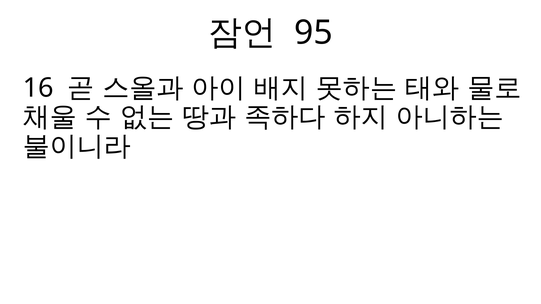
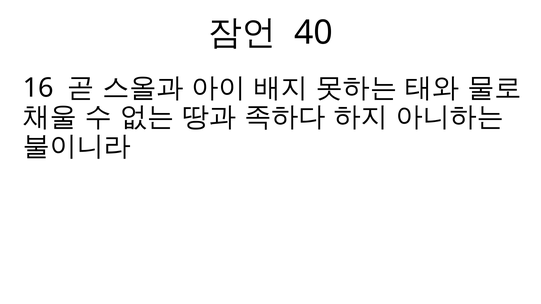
95: 95 -> 40
